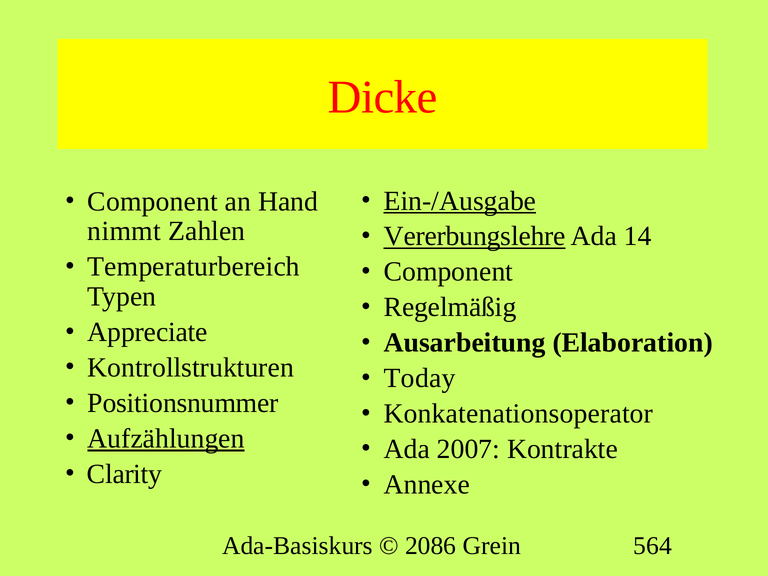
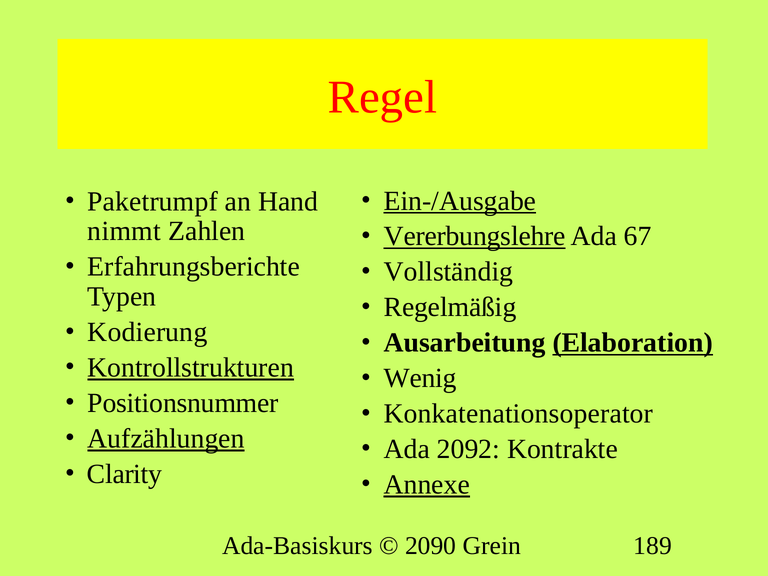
Dicke: Dicke -> Regel
Component at (153, 201): Component -> Paketrumpf
14: 14 -> 67
Temperaturbereich: Temperaturbereich -> Erfahrungsberichte
Component at (448, 272): Component -> Vollständig
Appreciate: Appreciate -> Kodierung
Elaboration underline: none -> present
Kontrollstrukturen underline: none -> present
Today: Today -> Wenig
2007: 2007 -> 2092
Annexe underline: none -> present
2086: 2086 -> 2090
564: 564 -> 189
